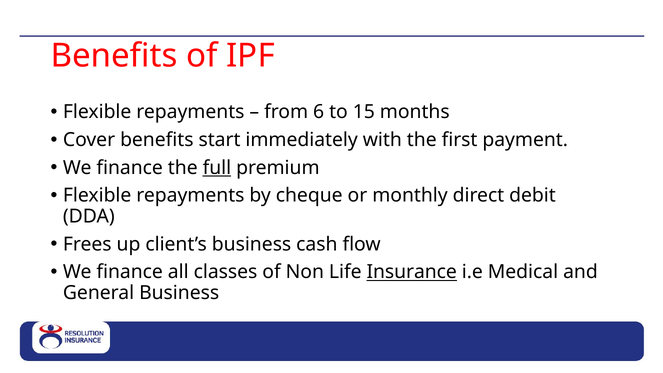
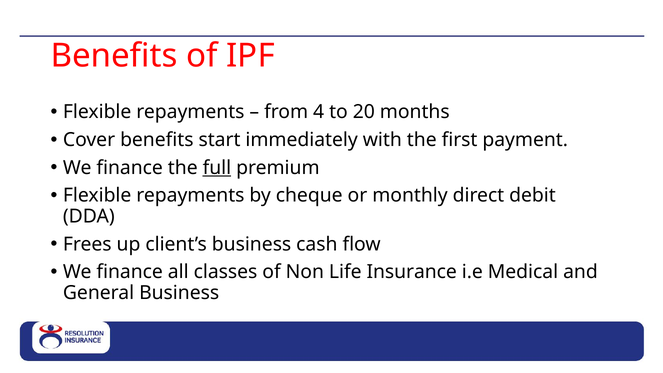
6: 6 -> 4
15: 15 -> 20
Insurance underline: present -> none
